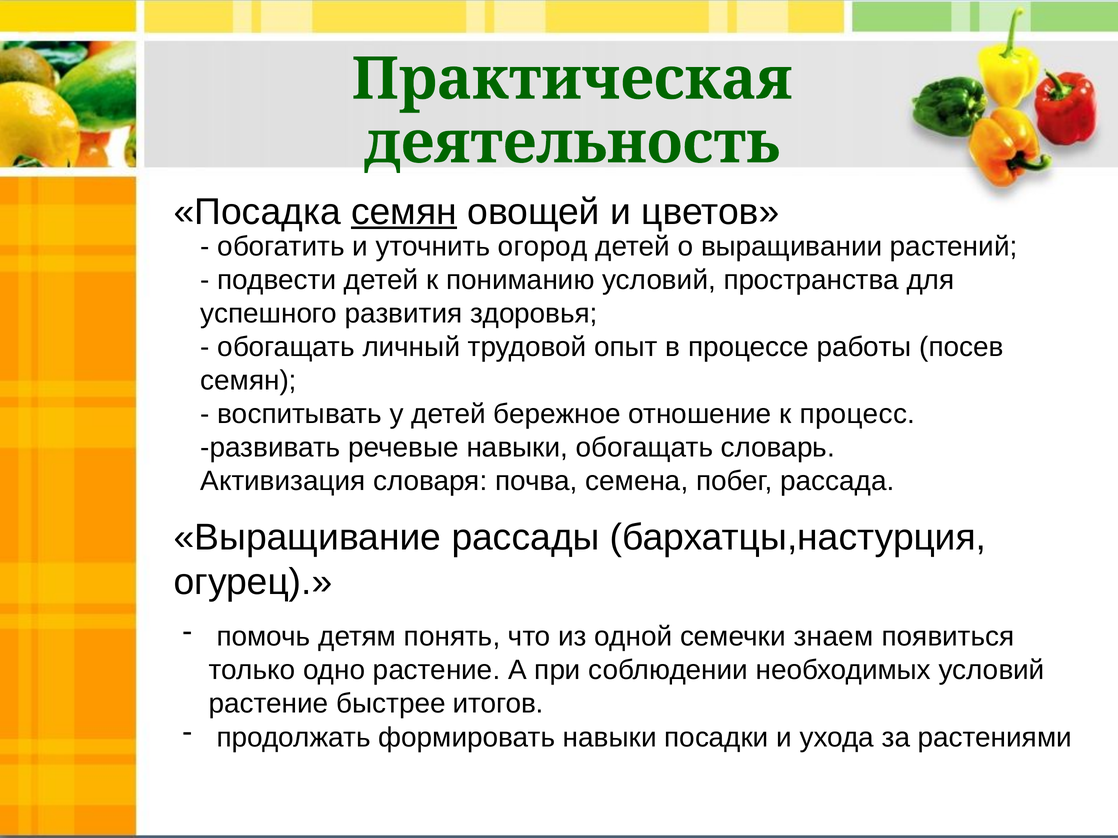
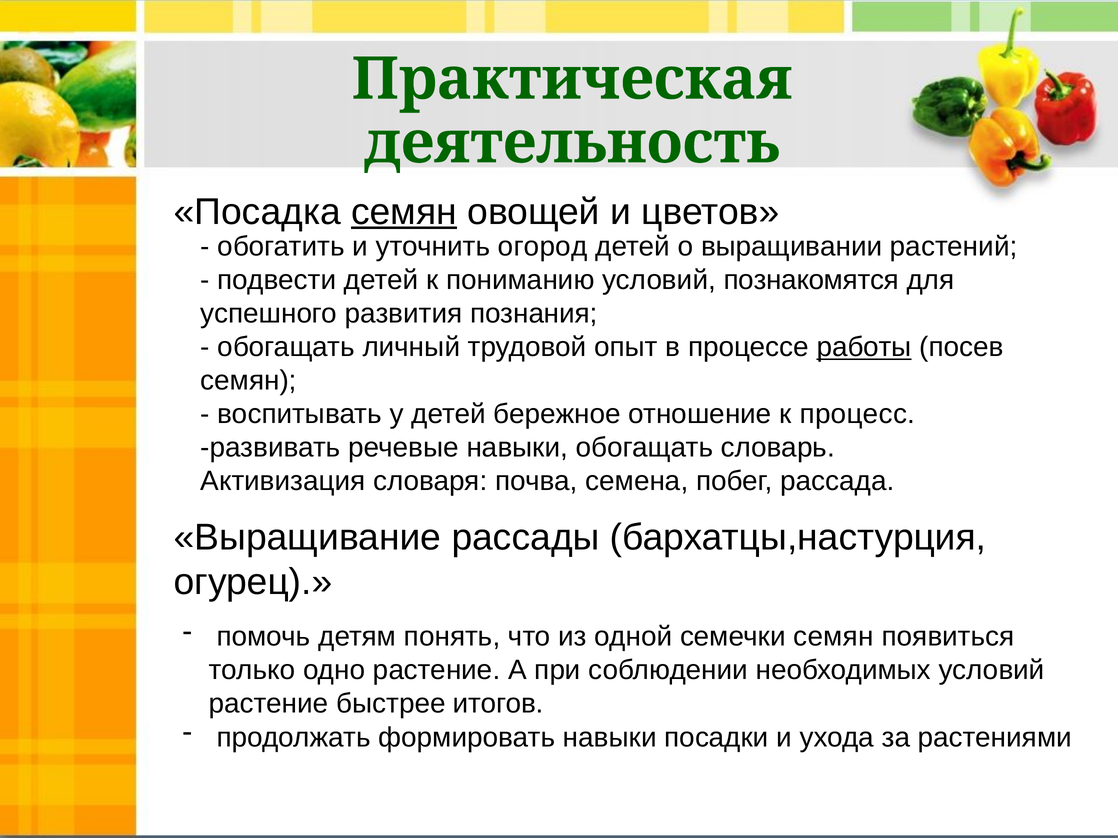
пространства: пространства -> познакомятся
здоровья: здоровья -> познания
работы underline: none -> present
семечки знаем: знаем -> семян
